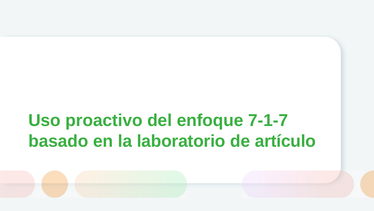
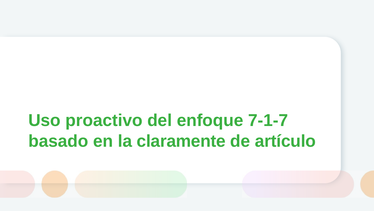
laboratorio: laboratorio -> claramente
